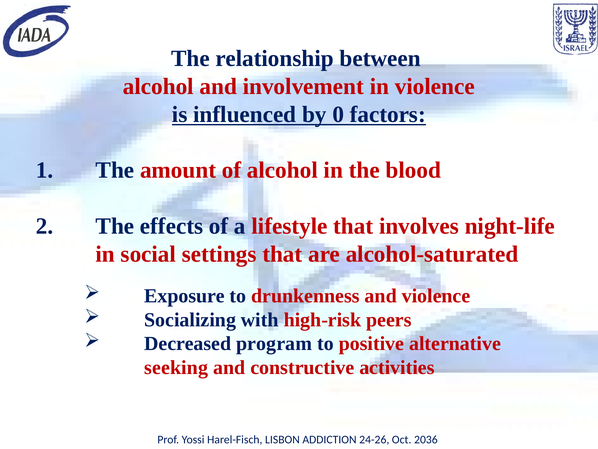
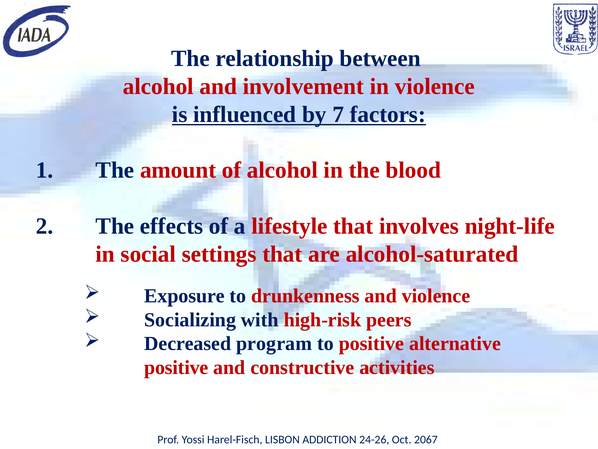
0: 0 -> 7
seeking at (176, 367): seeking -> positive
2036: 2036 -> 2067
